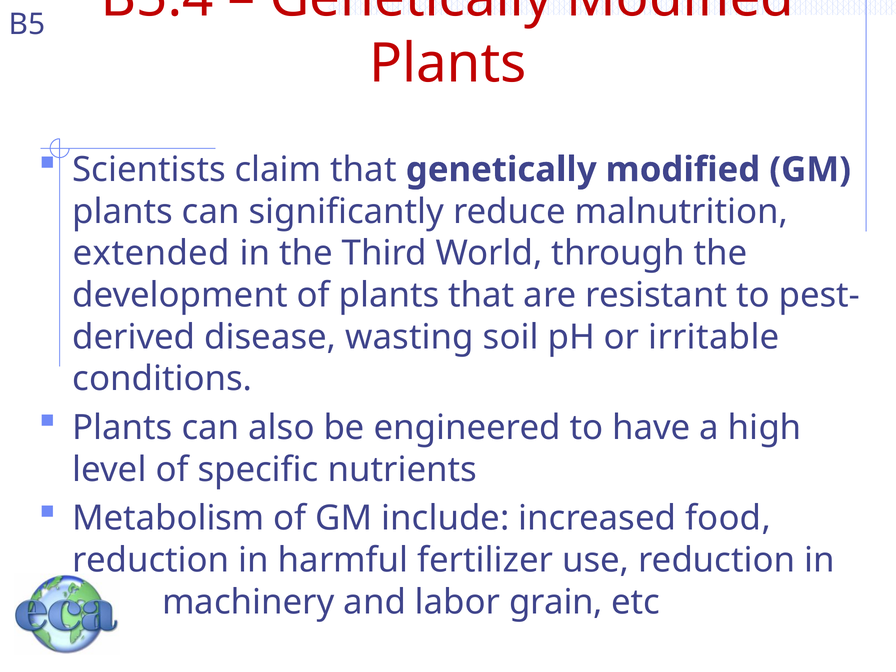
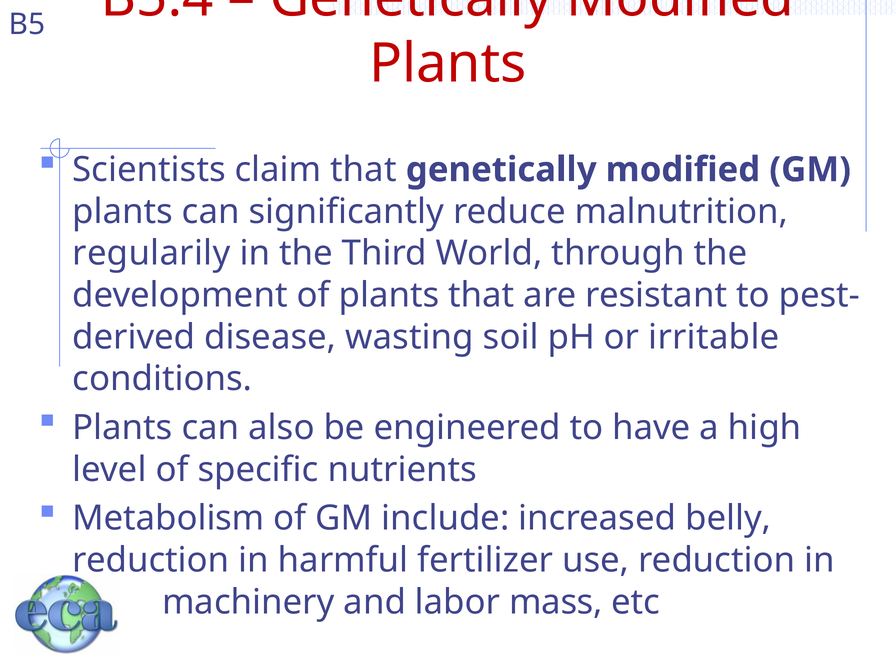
extended: extended -> regularily
food: food -> belly
grain: grain -> mass
